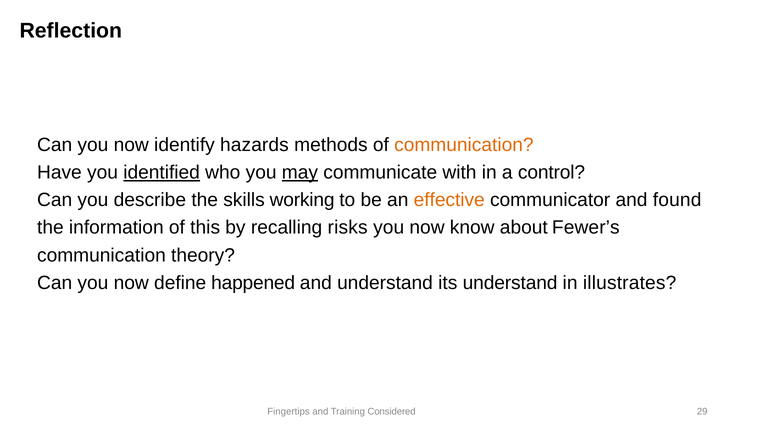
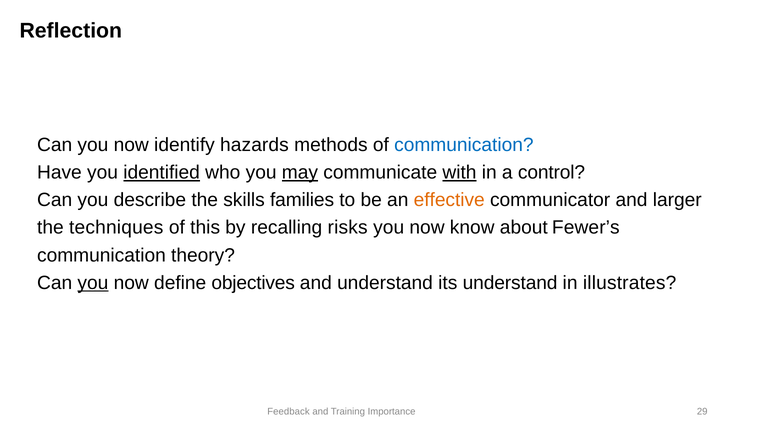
communication at (464, 145) colour: orange -> blue
with underline: none -> present
working: working -> families
found: found -> larger
information: information -> techniques
you at (93, 283) underline: none -> present
happened: happened -> objectives
Fingertips: Fingertips -> Feedback
Considered: Considered -> Importance
